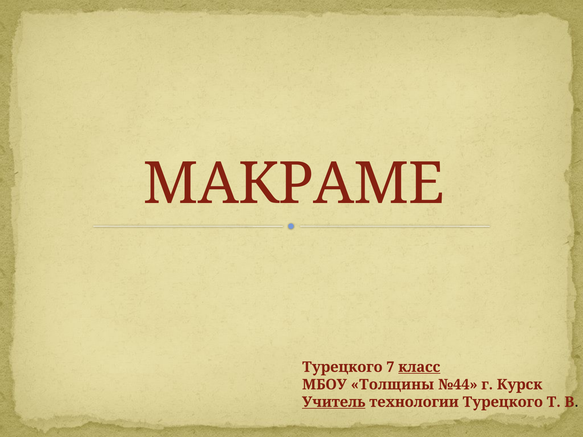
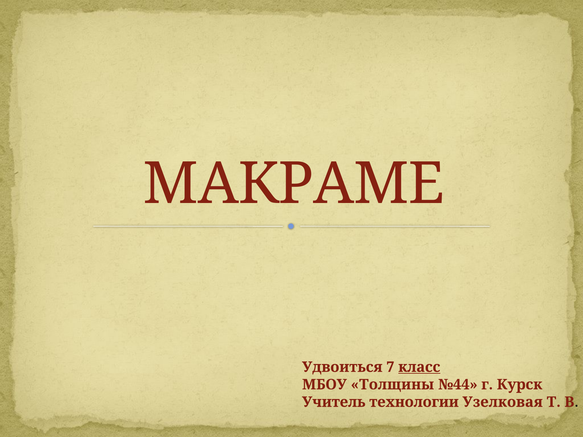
Турецкого at (342, 367): Турецкого -> Удвоиться
Учитель underline: present -> none
технологии Турецкого: Турецкого -> Узелковая
